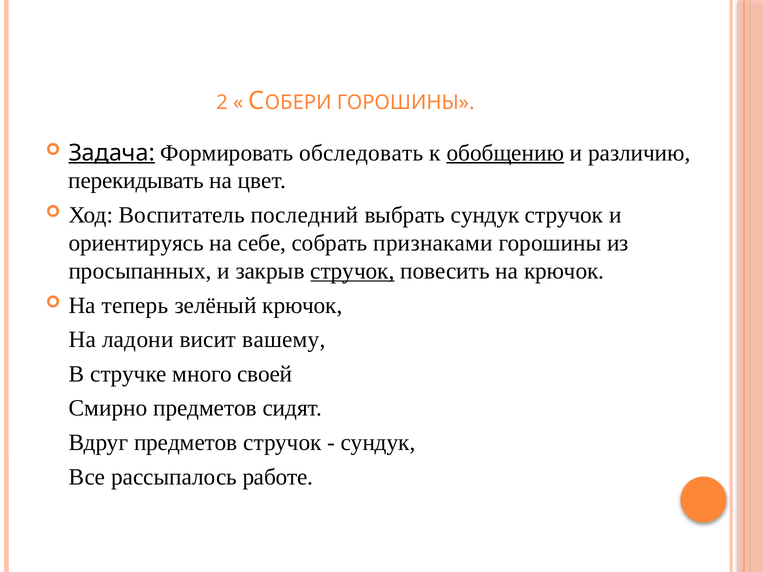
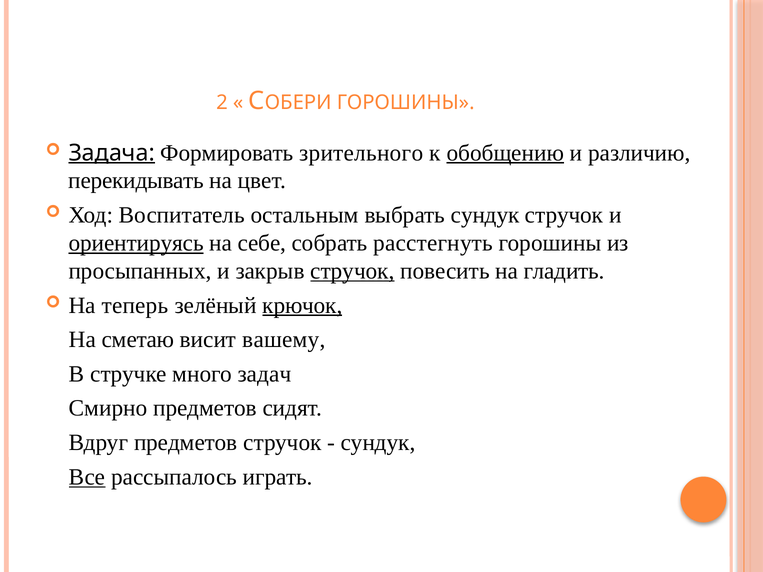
обследовать: обследовать -> зрительного
последний: последний -> остальным
ориентируясь underline: none -> present
признаками: признаками -> расстегнуть
на крючок: крючок -> гладить
крючок at (302, 305) underline: none -> present
ладони: ладони -> сметаю
своей: своей -> задач
Все underline: none -> present
работе: работе -> играть
